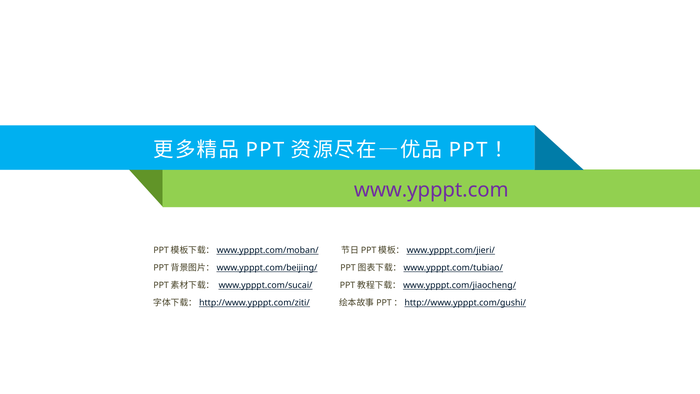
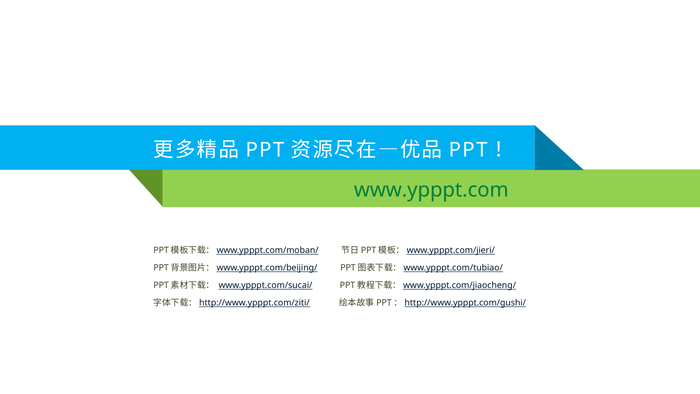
www.ypppt.com colour: purple -> green
